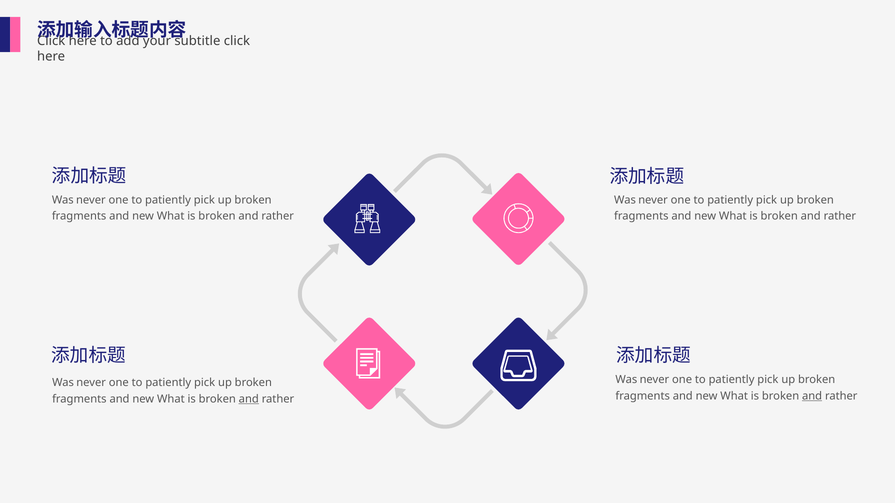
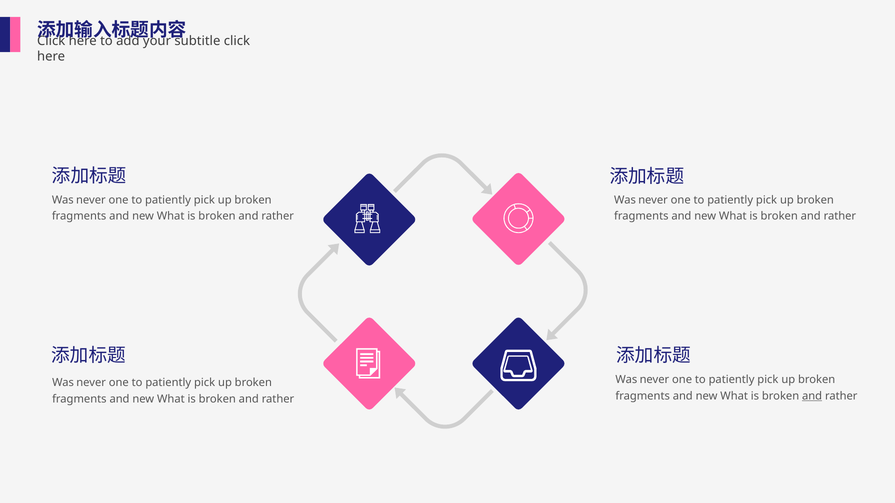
and at (249, 399) underline: present -> none
